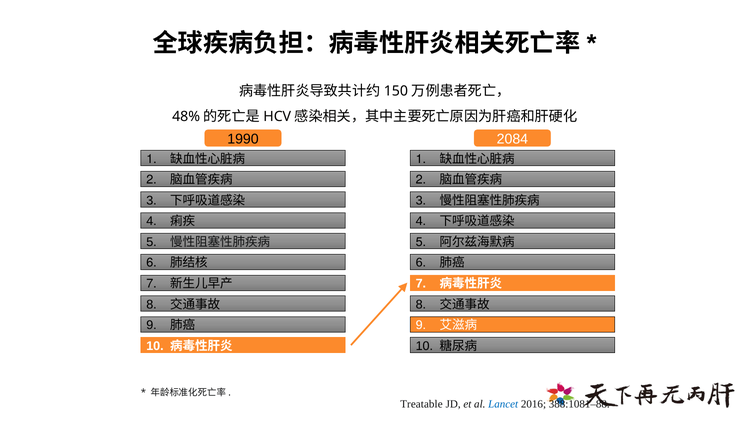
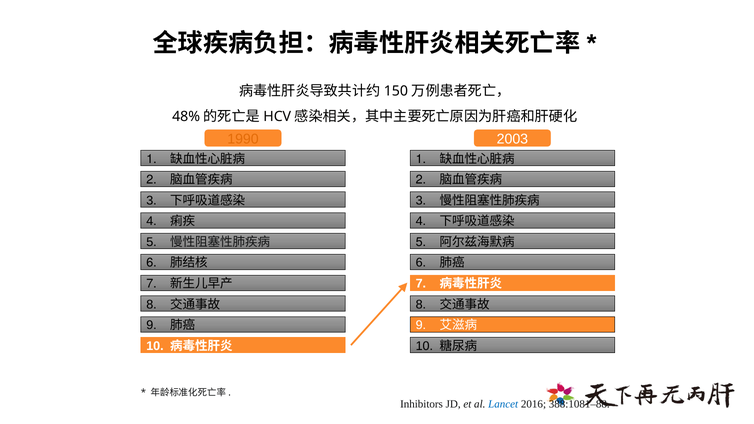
1990 colour: black -> orange
2084: 2084 -> 2003
Treatable: Treatable -> Inhibitors
